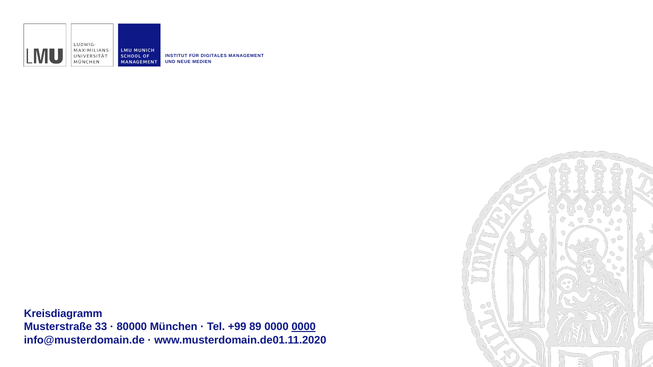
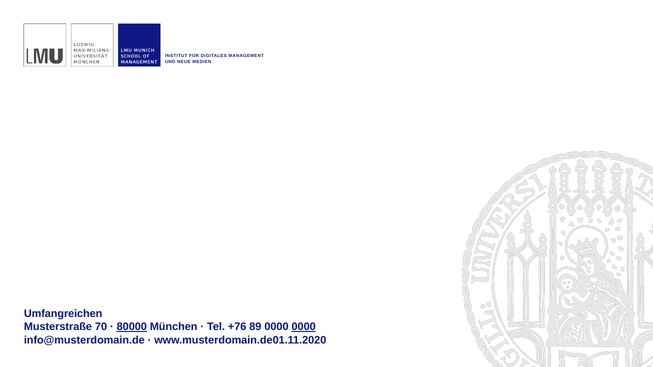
Kreisdiagramm: Kreisdiagramm -> Umfangreichen
33: 33 -> 70
80000 underline: none -> present
+99: +99 -> +76
